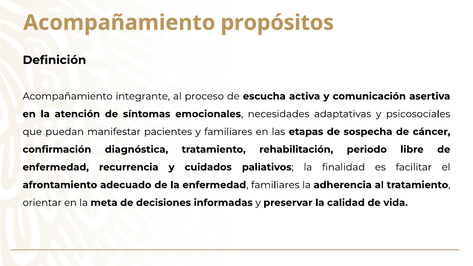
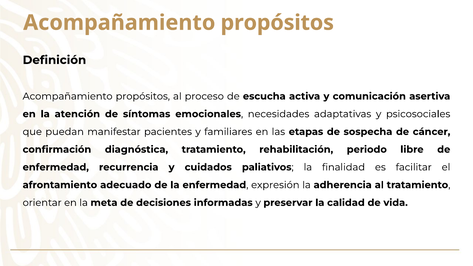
integrante at (143, 96): integrante -> propósitos
enfermedad familiares: familiares -> expresión
